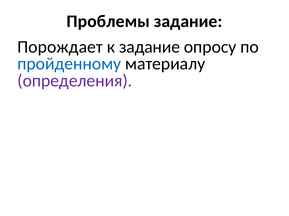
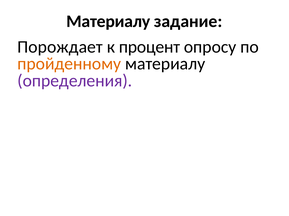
Проблемы at (108, 21): Проблемы -> Материалу
к задание: задание -> процент
пройденному colour: blue -> orange
